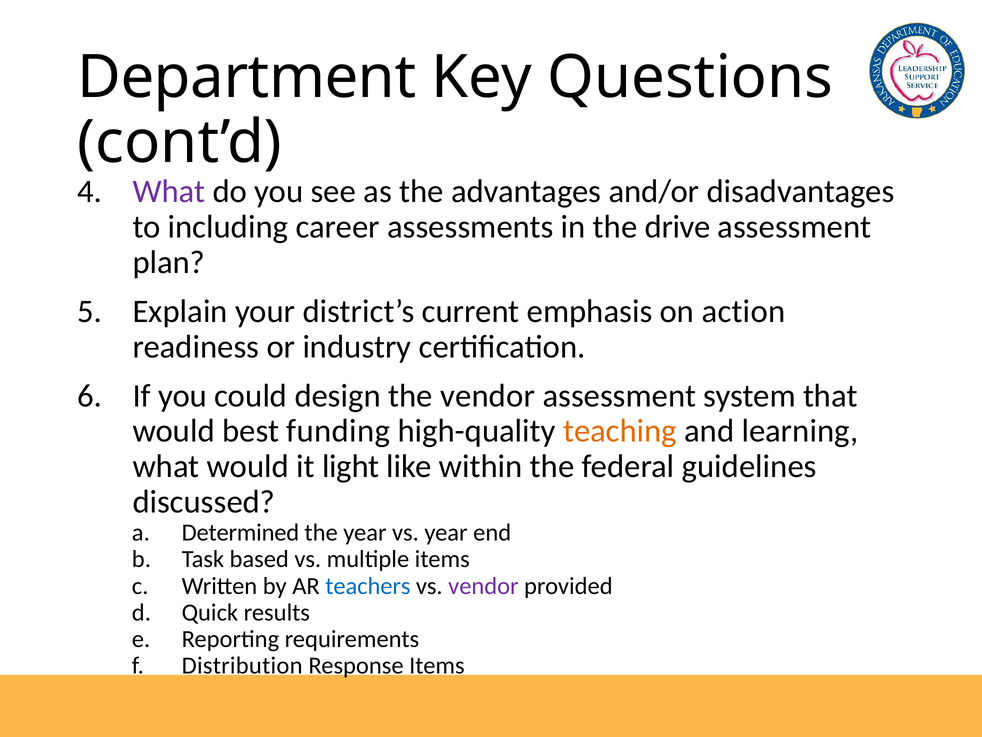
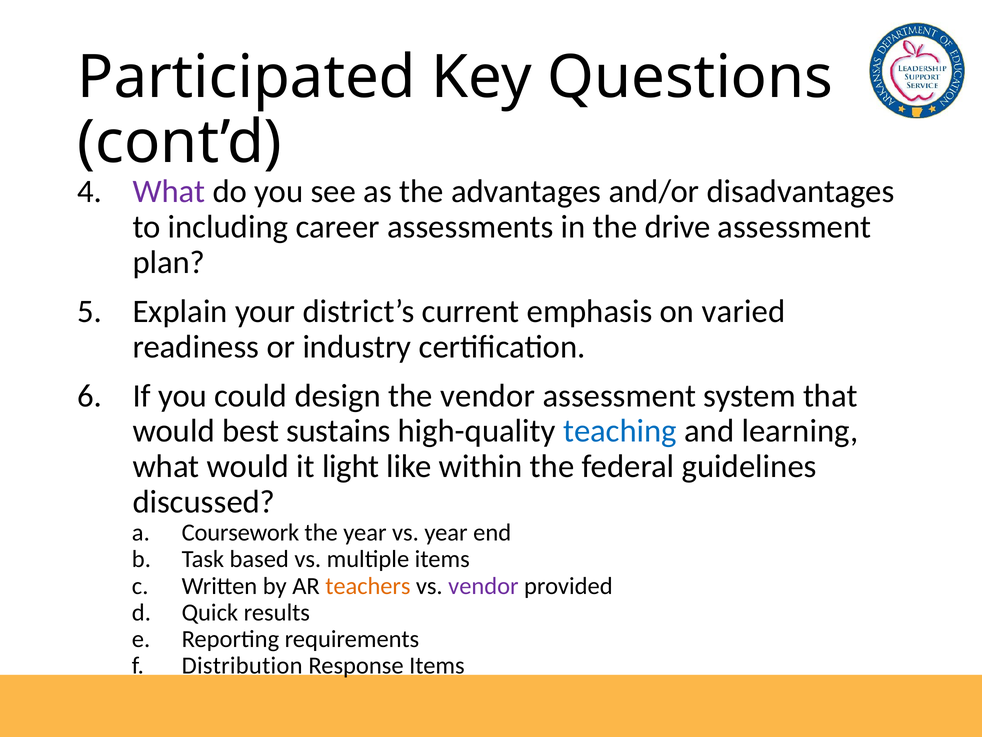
Department: Department -> Participated
action: action -> varied
funding: funding -> sustains
teaching colour: orange -> blue
Determined: Determined -> Coursework
teachers colour: blue -> orange
